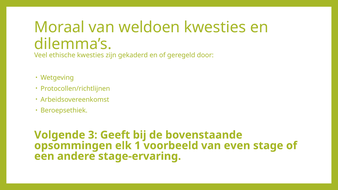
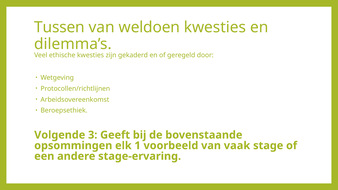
Moraal: Moraal -> Tussen
even: even -> vaak
